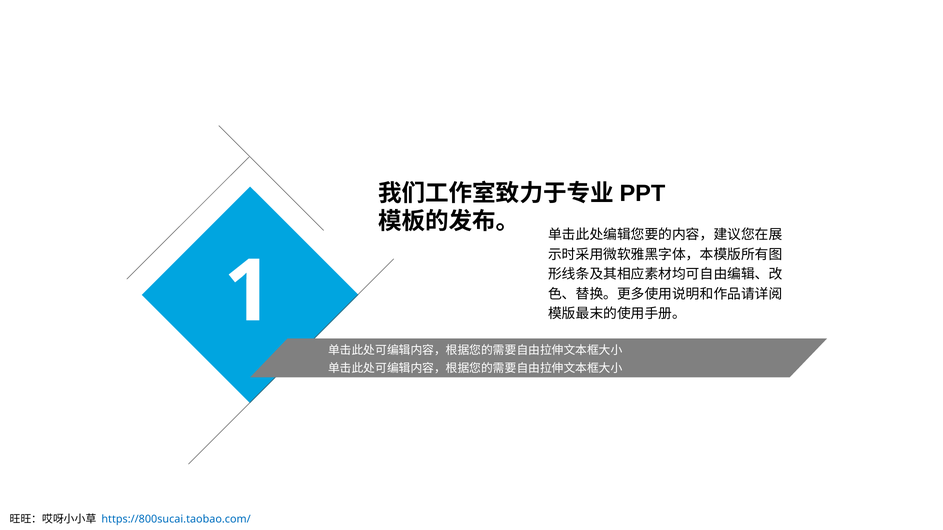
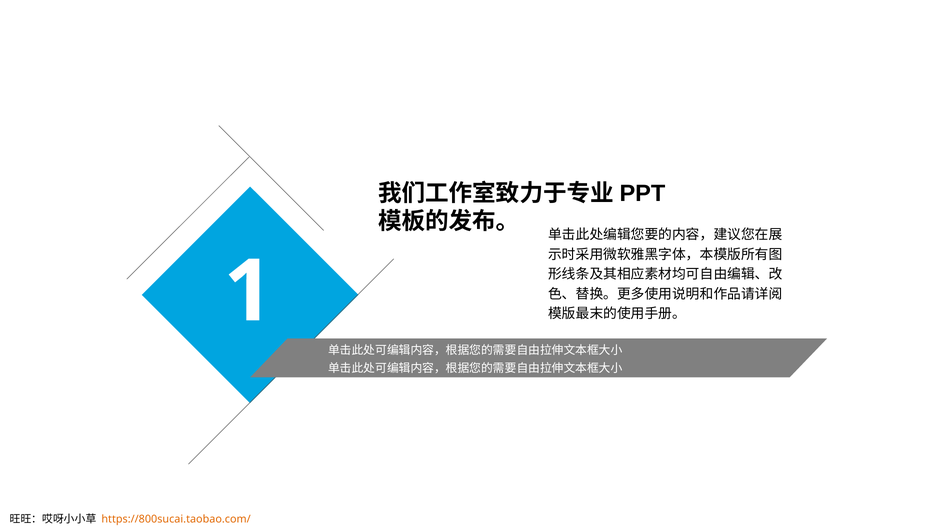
https://800sucai.taobao.com/ colour: blue -> orange
